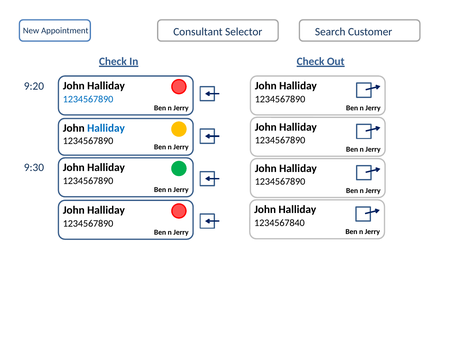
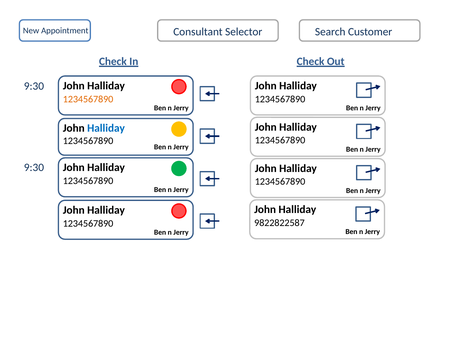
9:20 at (34, 86): 9:20 -> 9:30
1234567890 at (88, 99) colour: blue -> orange
1234567840: 1234567840 -> 9822822587
